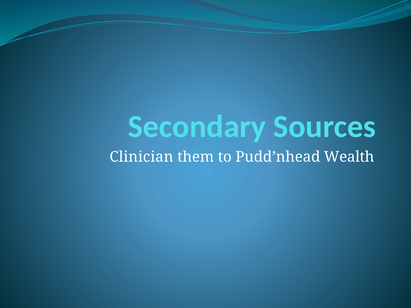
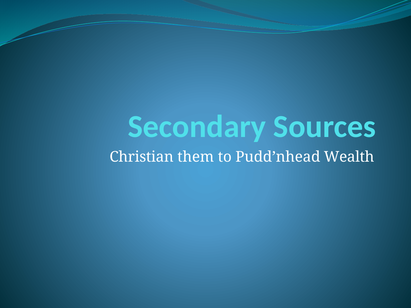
Clinician: Clinician -> Christian
